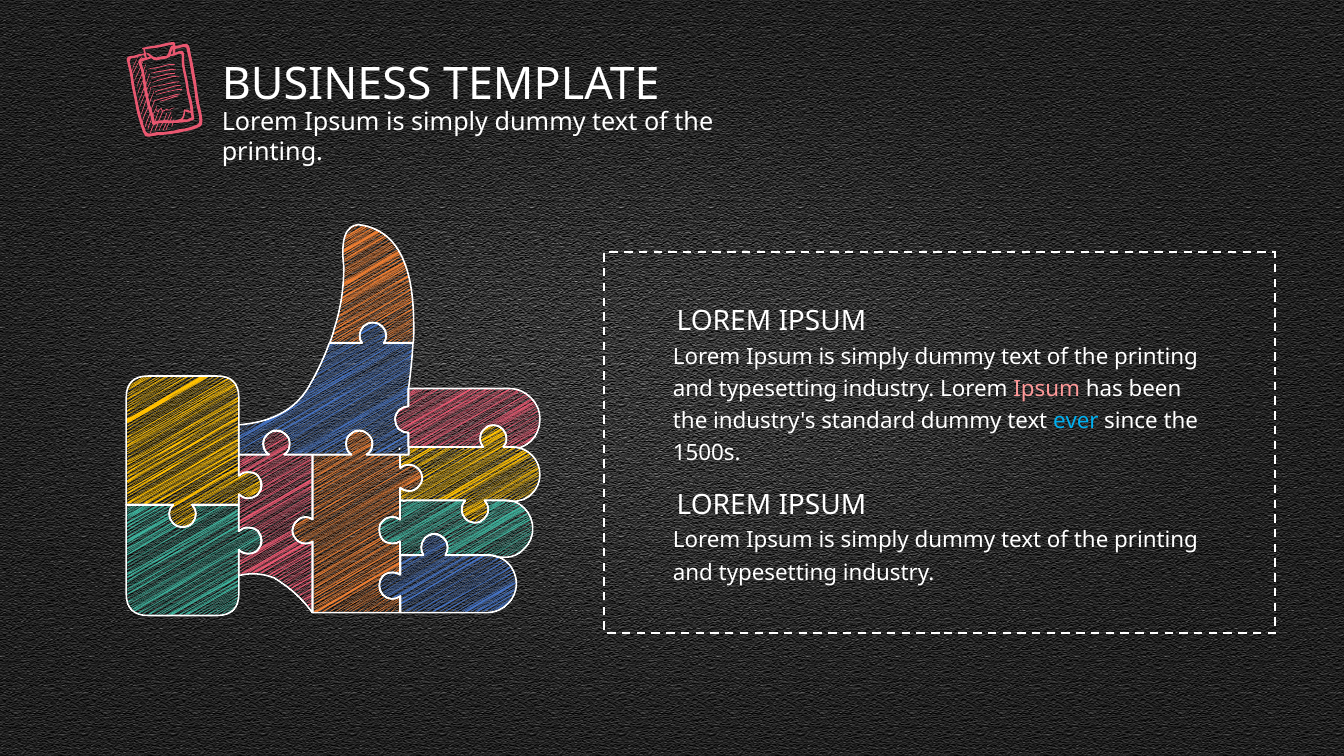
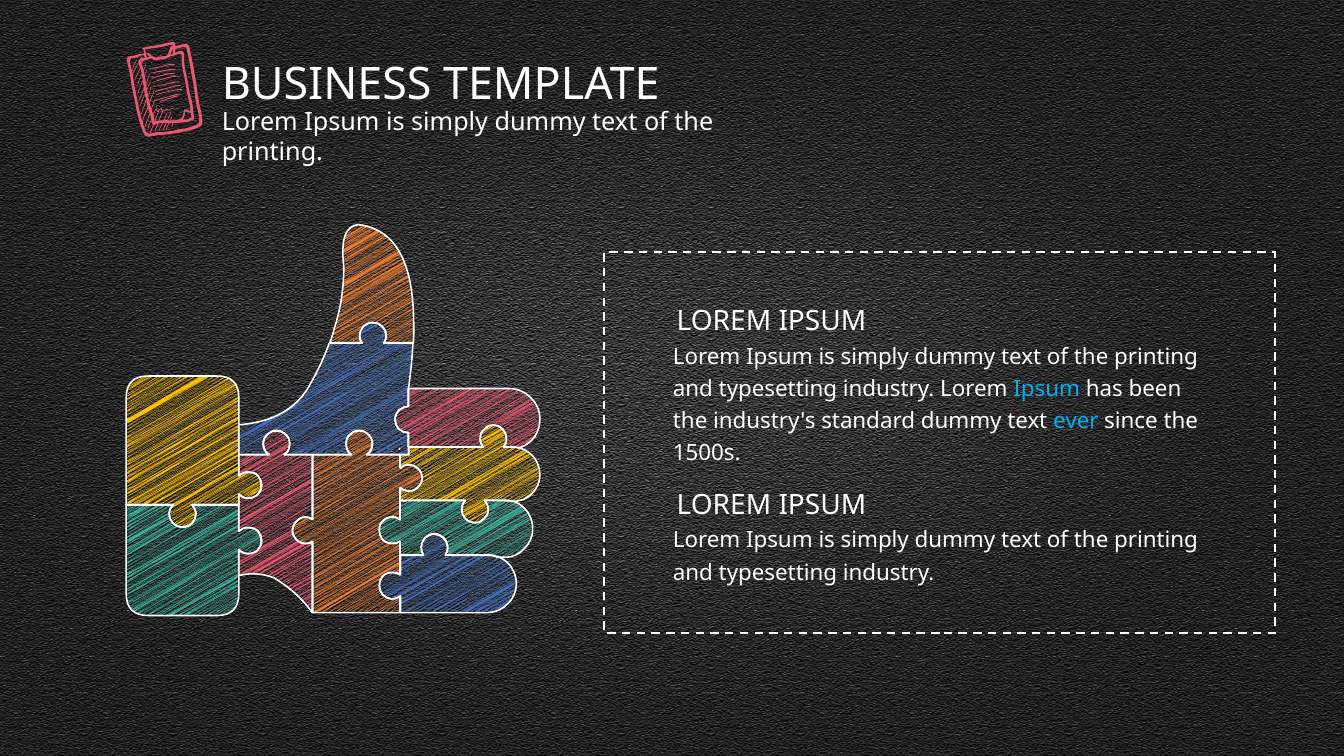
Ipsum at (1047, 389) colour: pink -> light blue
